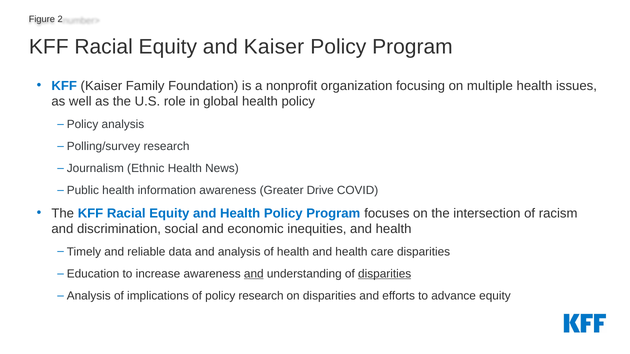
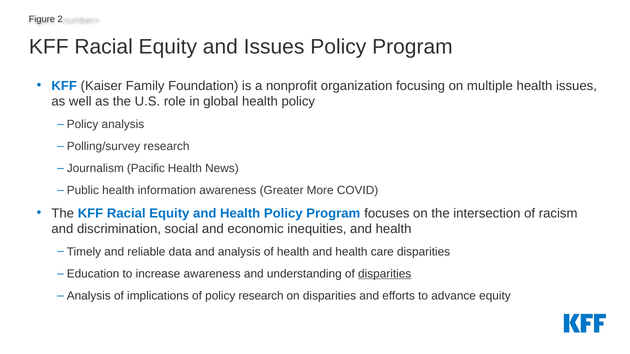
and Kaiser: Kaiser -> Issues
Ethnic: Ethnic -> Pacific
Drive: Drive -> More
and at (254, 274) underline: present -> none
